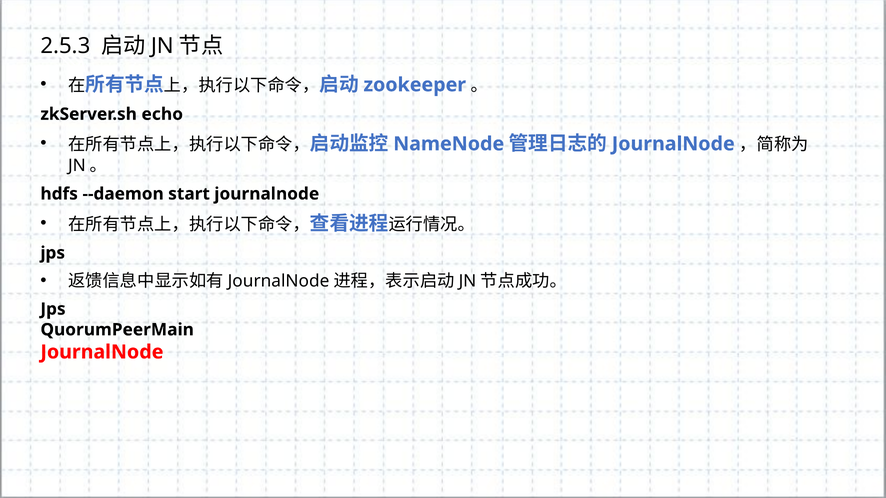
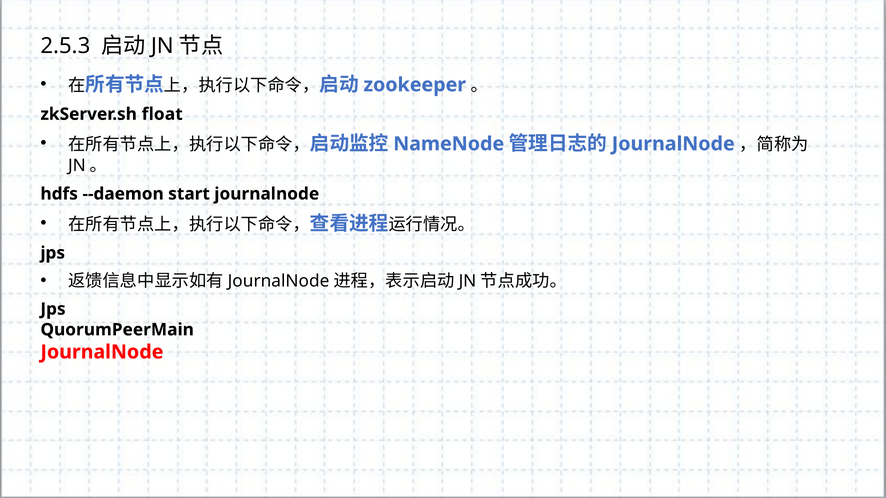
echo: echo -> float
